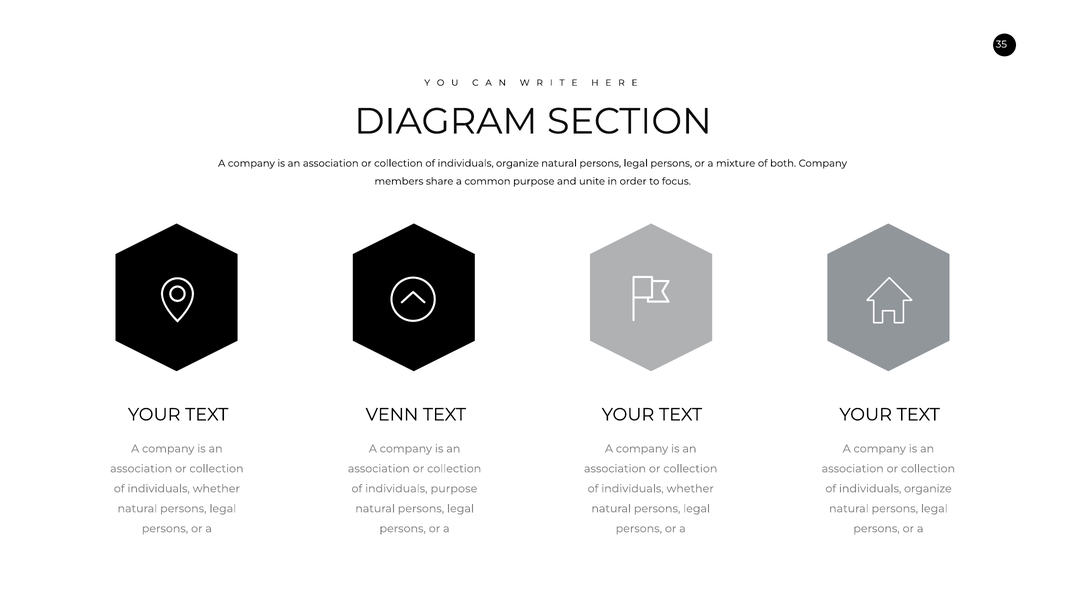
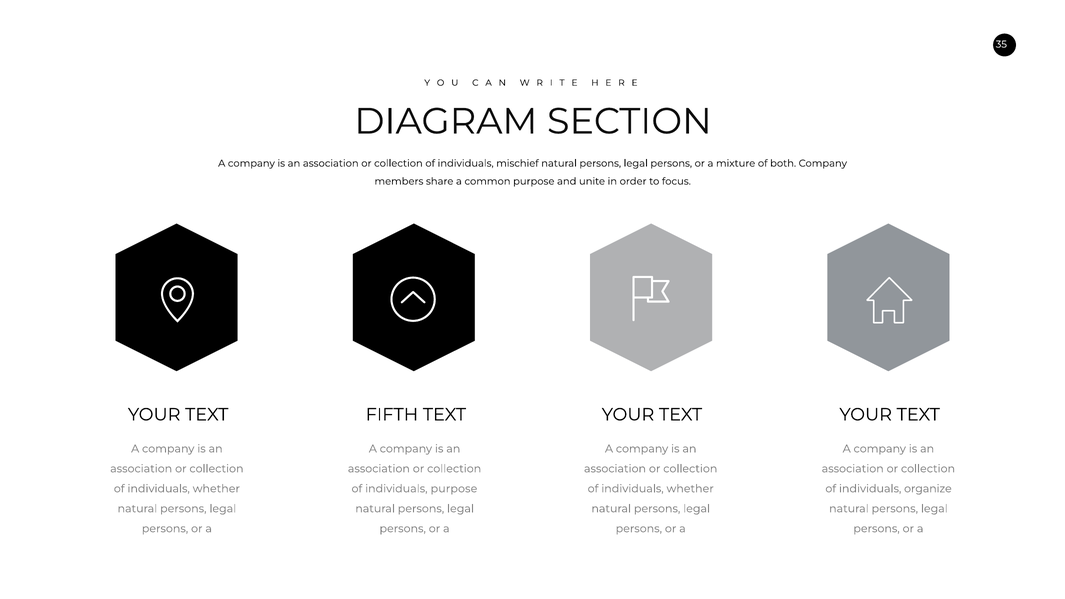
organize at (517, 163): organize -> mischief
VENN: VENN -> FIFTH
